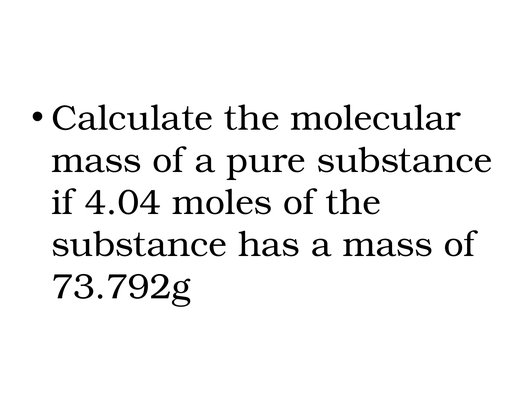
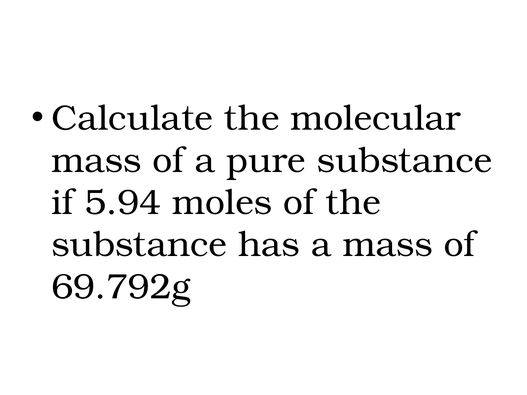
4.04: 4.04 -> 5.94
73.792g: 73.792g -> 69.792g
